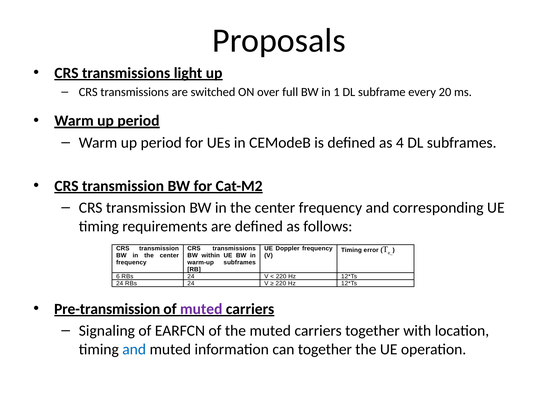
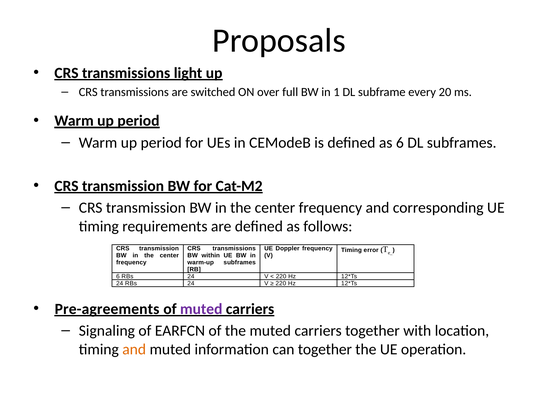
as 4: 4 -> 6
Pre-transmission: Pre-transmission -> Pre-agreements
and at (134, 349) colour: blue -> orange
